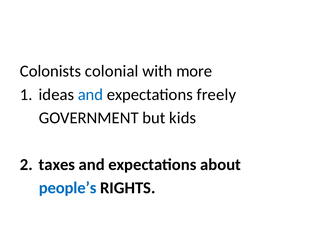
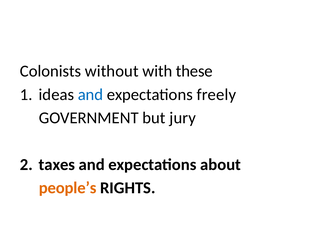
colonial: colonial -> without
more: more -> these
kids: kids -> jury
people’s colour: blue -> orange
